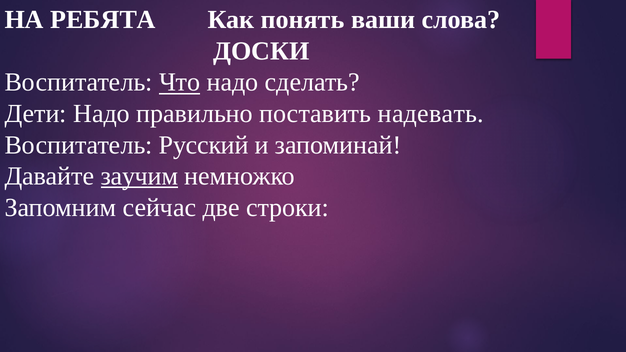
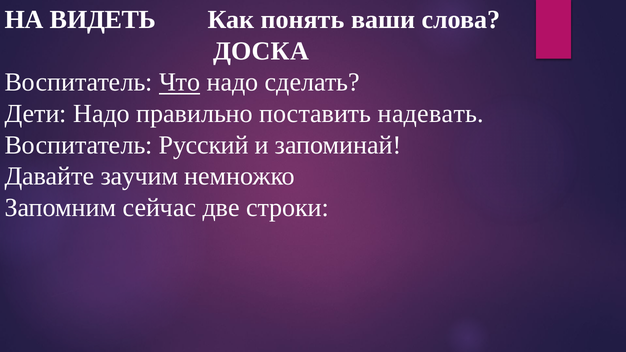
РЕБЯТА: РЕБЯТА -> ВИДЕТЬ
ДОСКИ: ДОСКИ -> ДОСКА
заучим underline: present -> none
